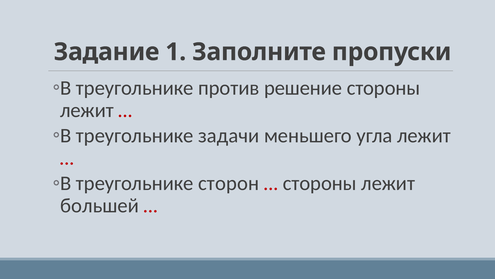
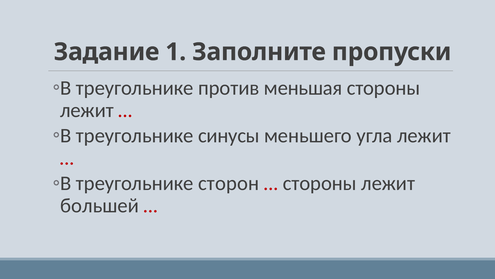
решение: решение -> меньшая
задачи: задачи -> синусы
